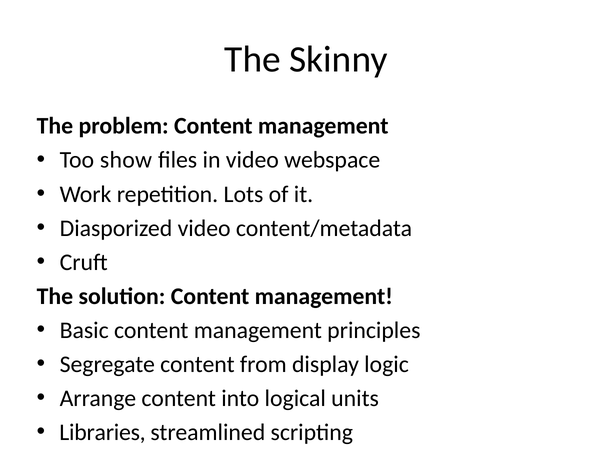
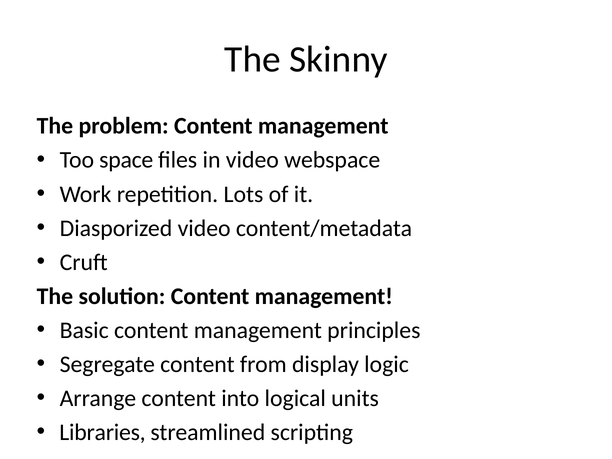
show: show -> space
